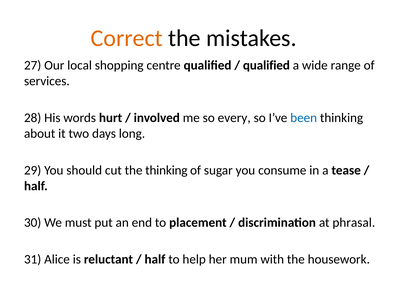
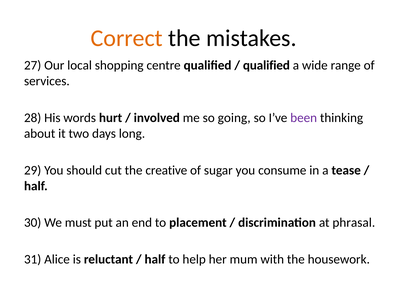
every: every -> going
been colour: blue -> purple
the thinking: thinking -> creative
